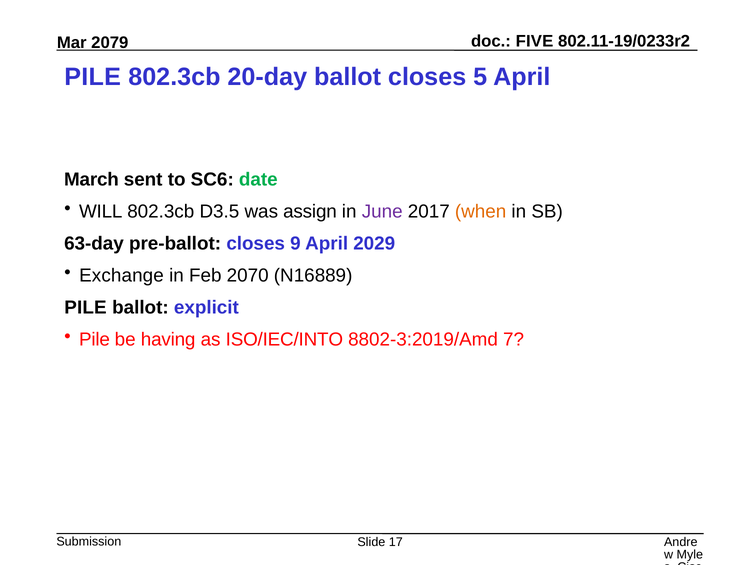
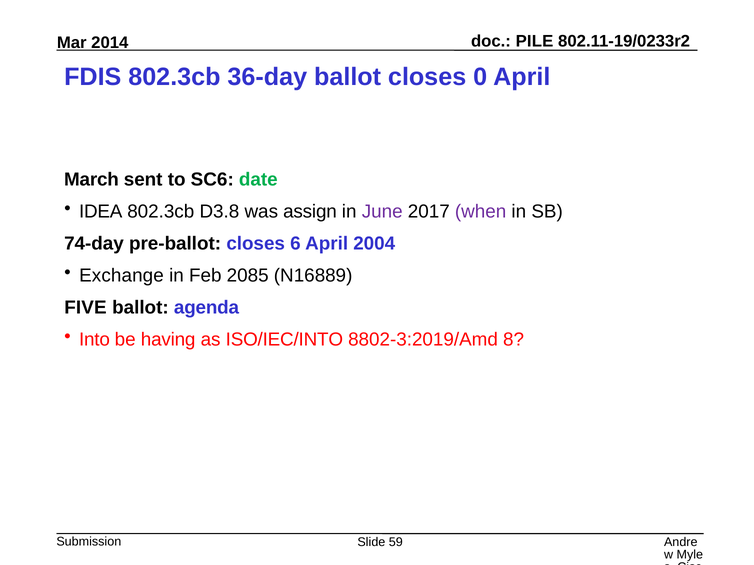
FIVE: FIVE -> PILE
2079: 2079 -> 2014
PILE at (93, 77): PILE -> FDIS
20-day: 20-day -> 36-day
5: 5 -> 0
WILL: WILL -> IDEA
D3.5: D3.5 -> D3.8
when colour: orange -> purple
63-day: 63-day -> 74-day
9: 9 -> 6
2029: 2029 -> 2004
2070: 2070 -> 2085
PILE at (85, 308): PILE -> FIVE
explicit: explicit -> agenda
Pile at (94, 340): Pile -> Into
7: 7 -> 8
17: 17 -> 59
